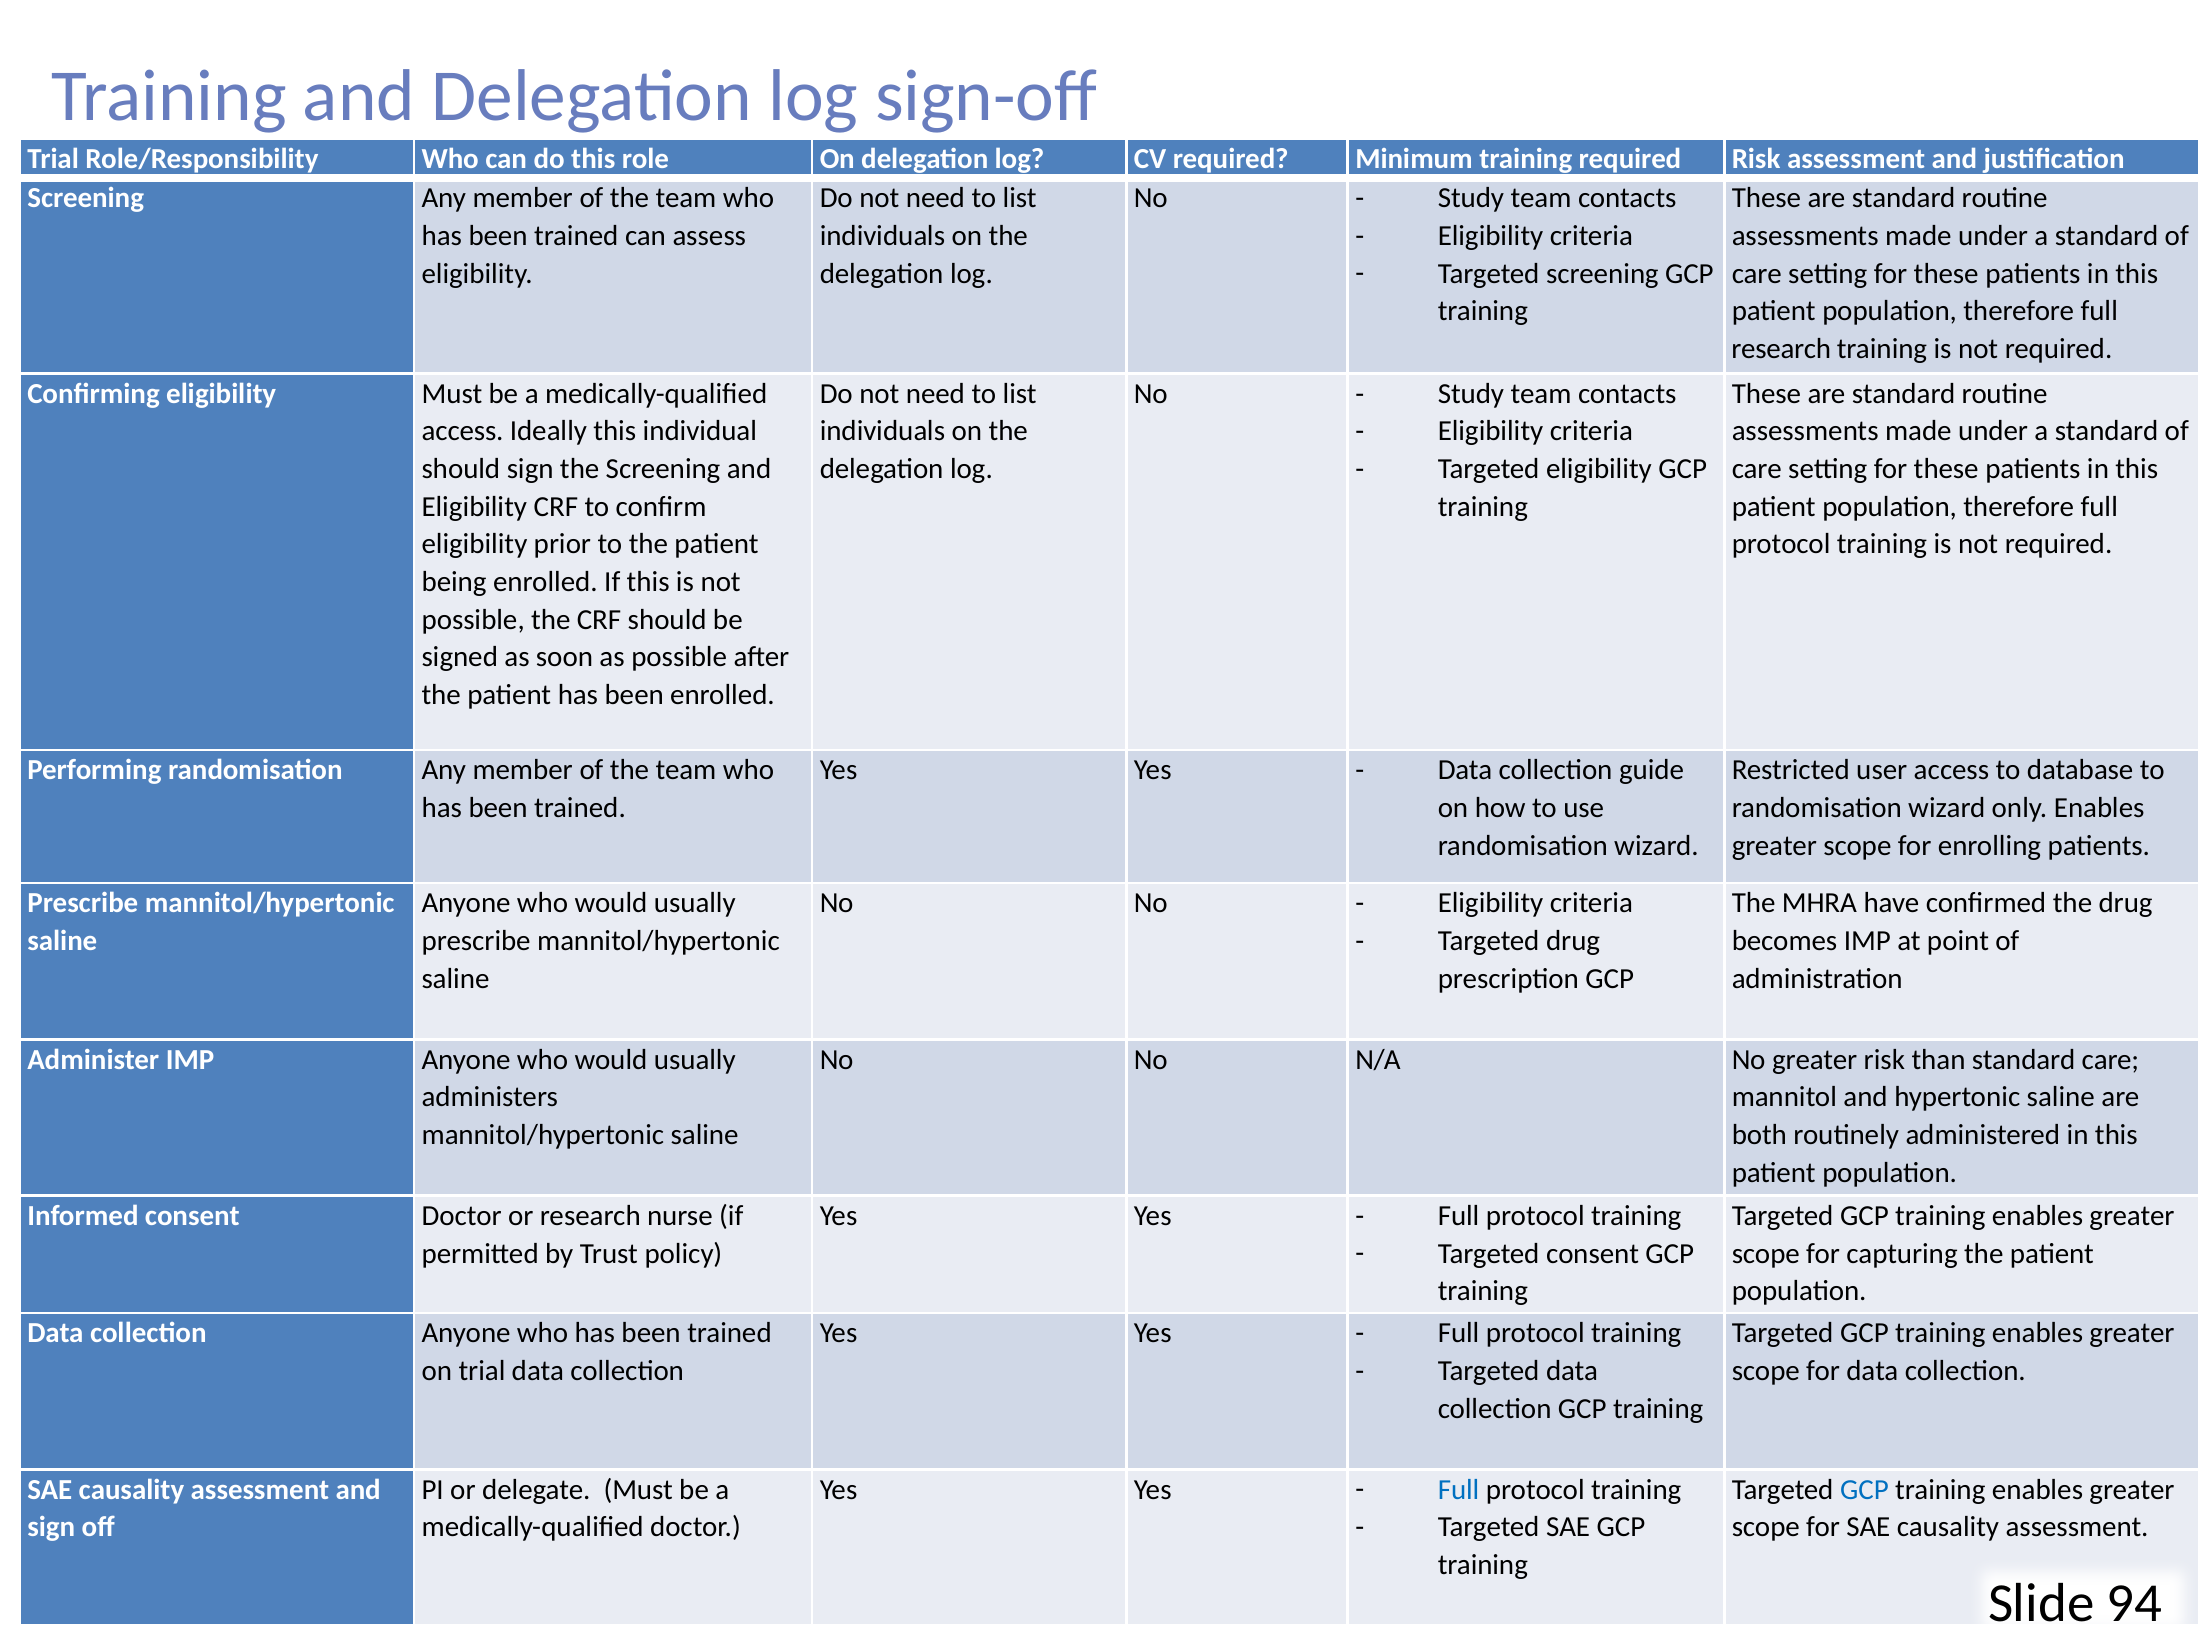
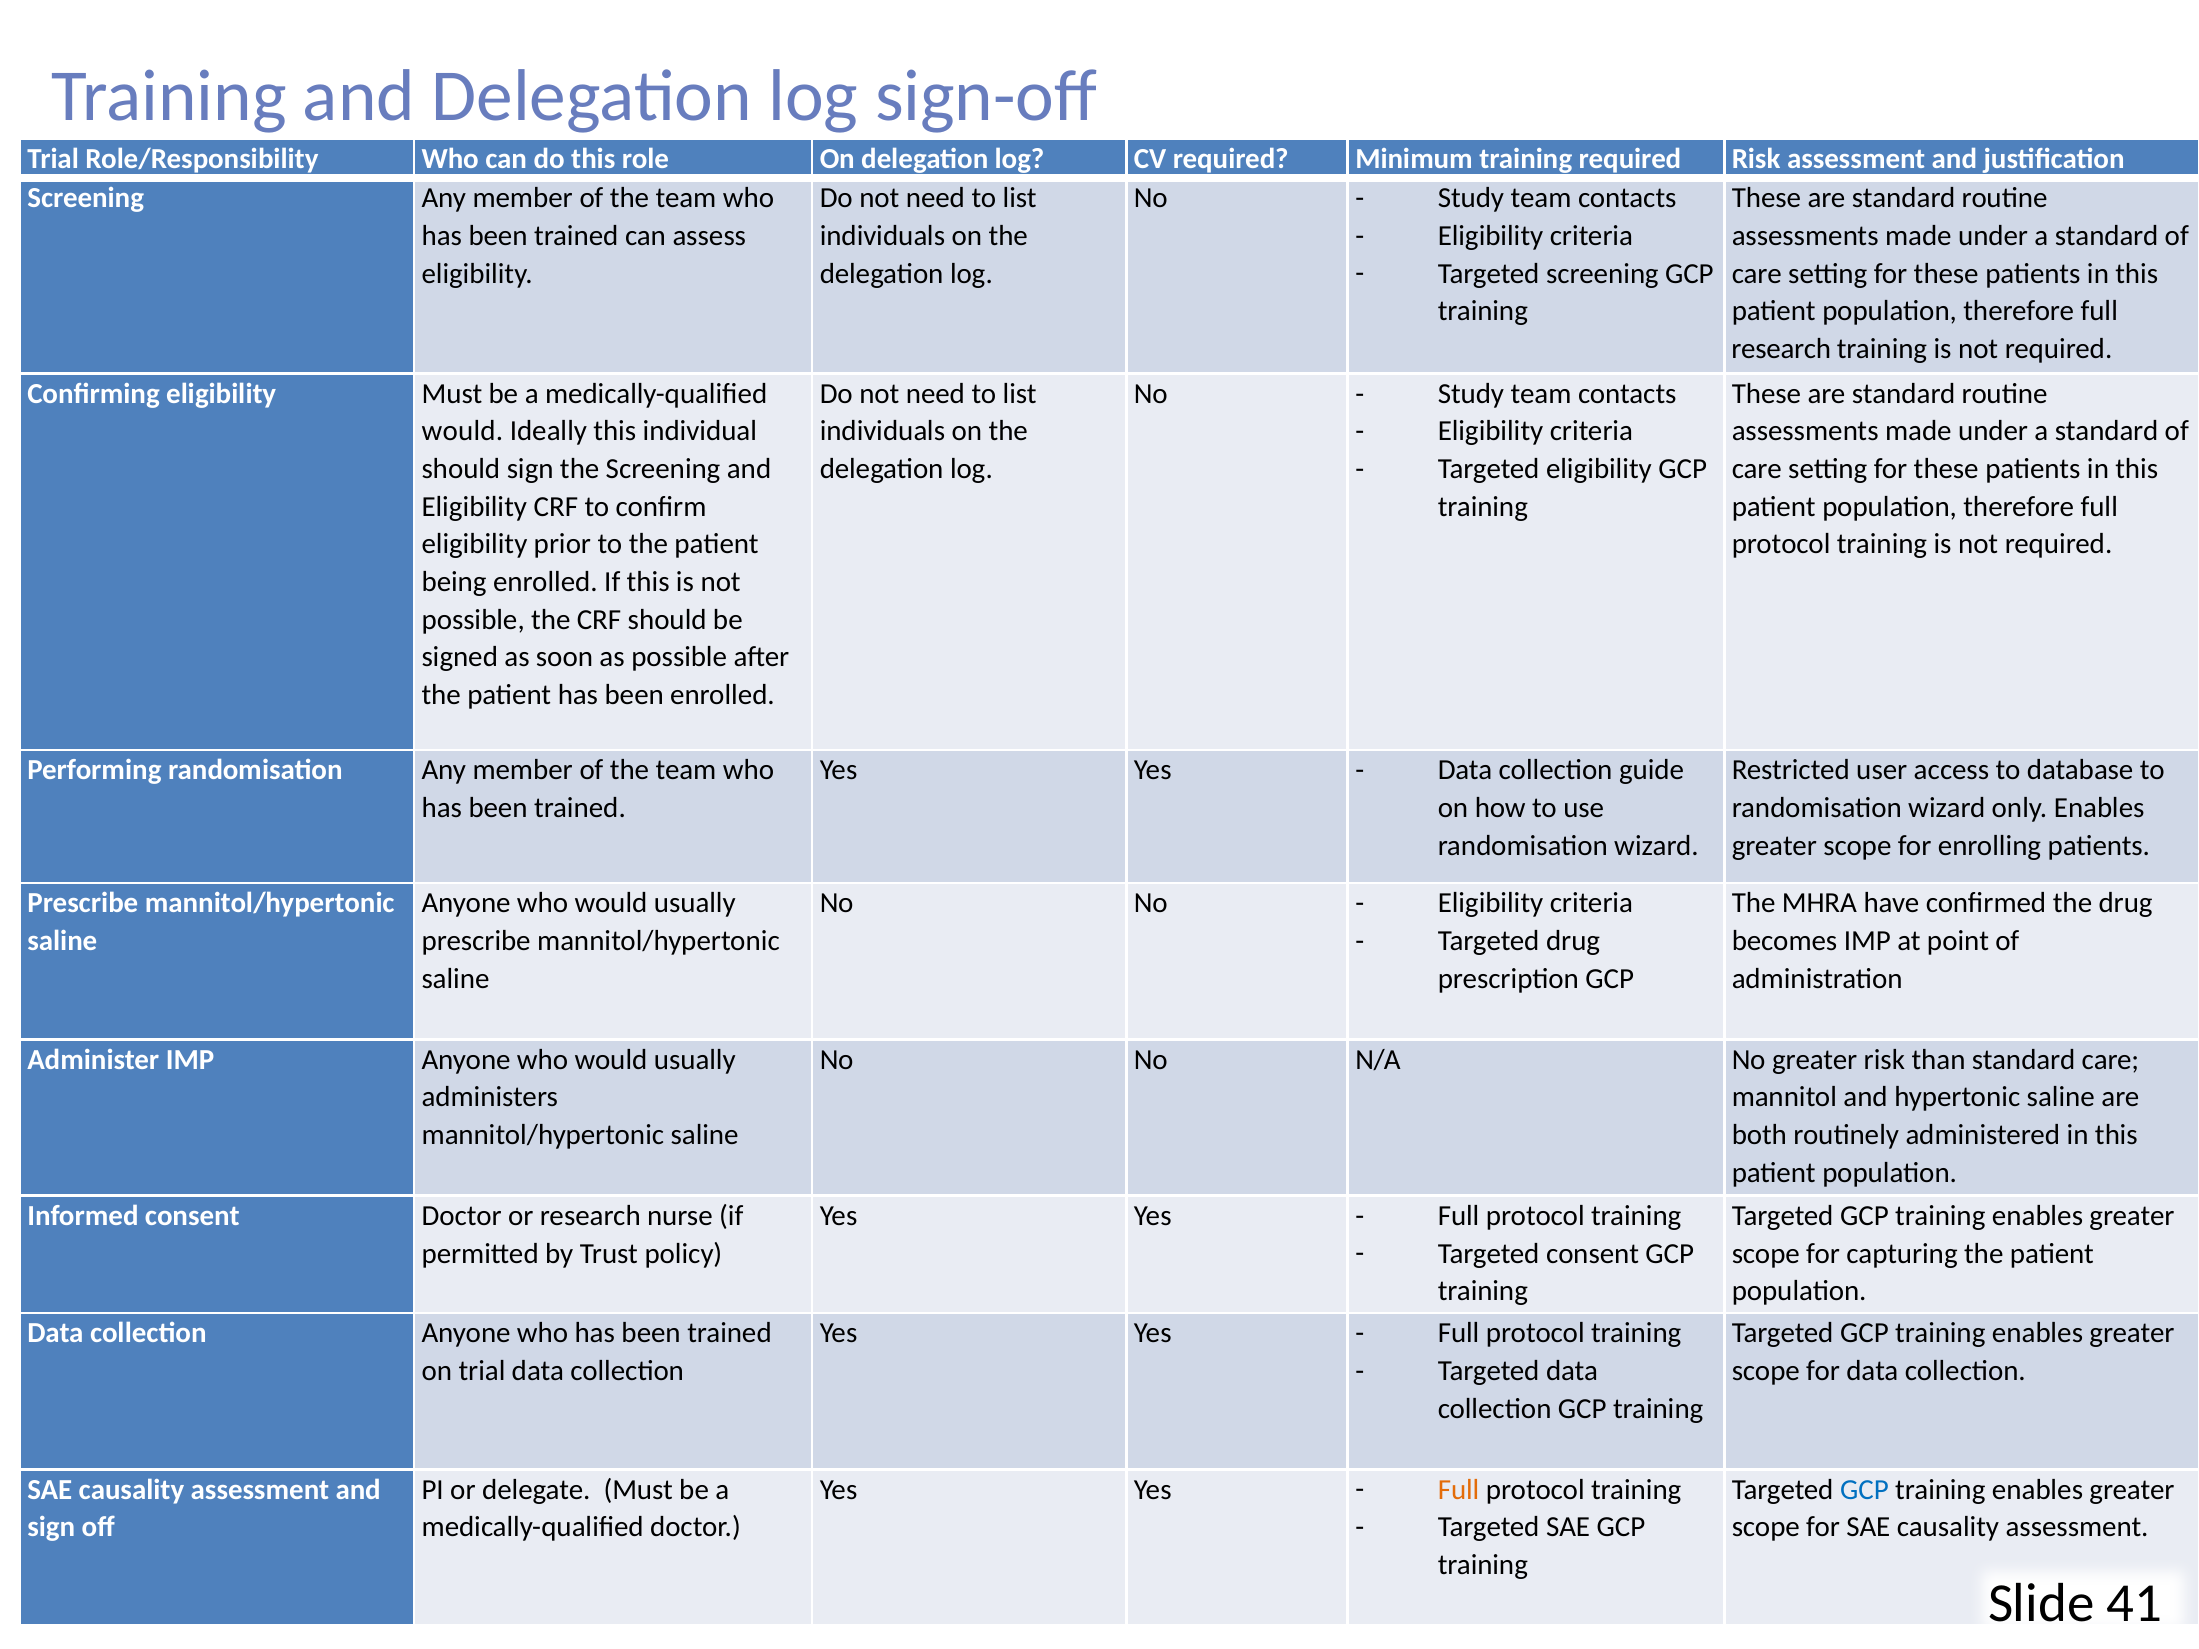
access at (463, 431): access -> would
Full at (1459, 1490) colour: blue -> orange
94: 94 -> 41
